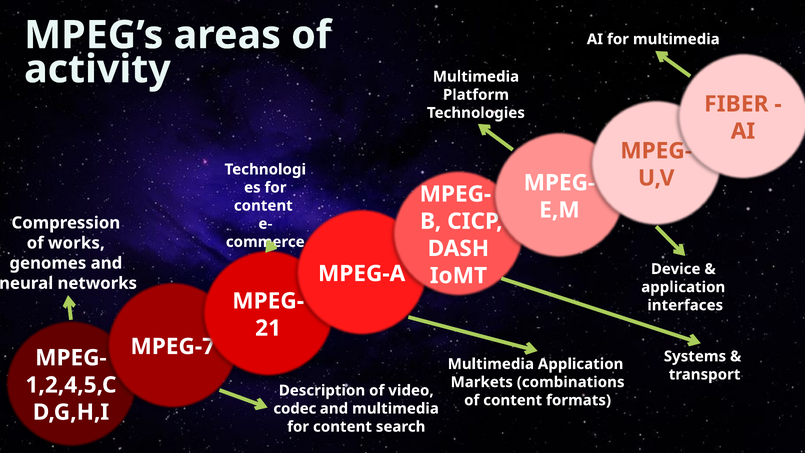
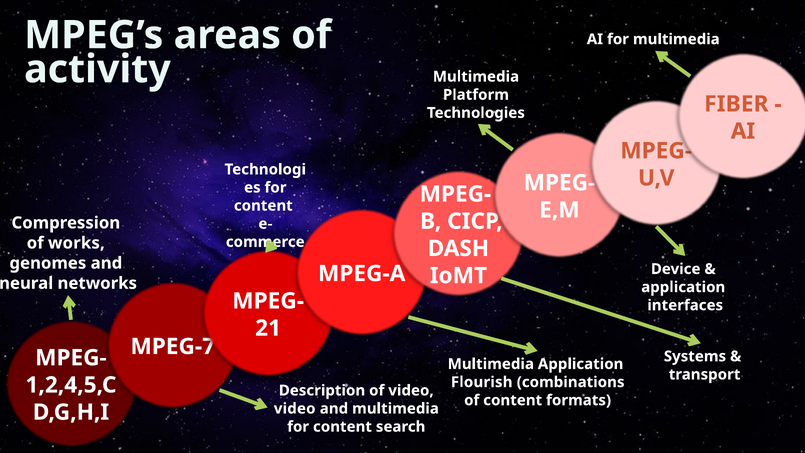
Markets: Markets -> Flourish
codec at (295, 408): codec -> video
